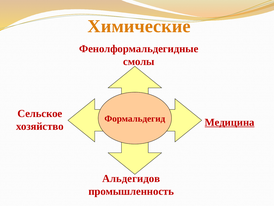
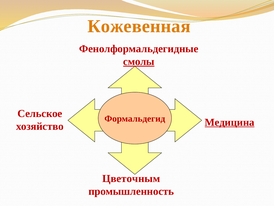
Химические: Химические -> Кожевенная
смолы underline: none -> present
Альдегидов: Альдегидов -> Цветочным
